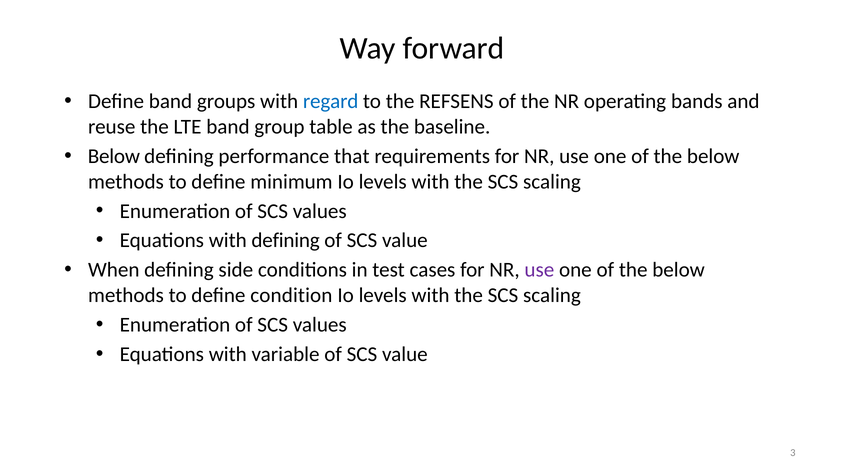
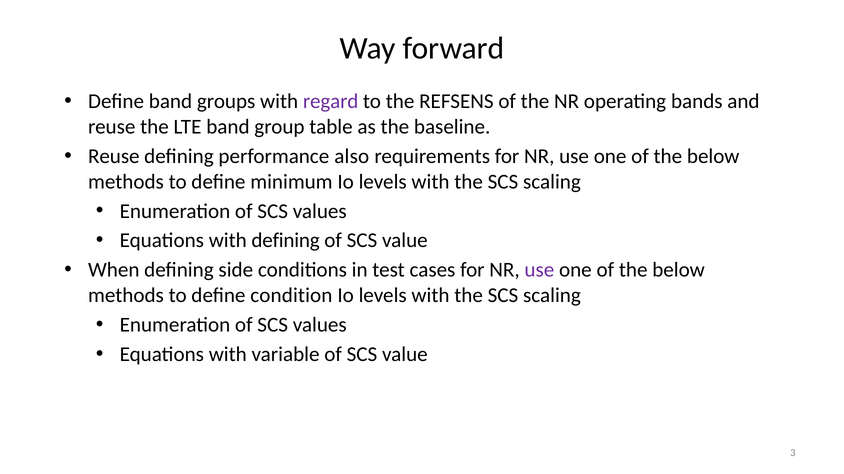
regard colour: blue -> purple
Below at (114, 157): Below -> Reuse
that: that -> also
